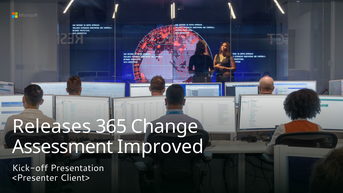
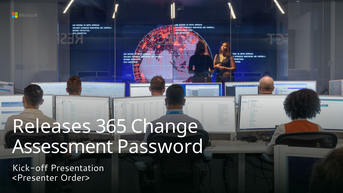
Improved: Improved -> Password
Client>: Client> -> Order>
